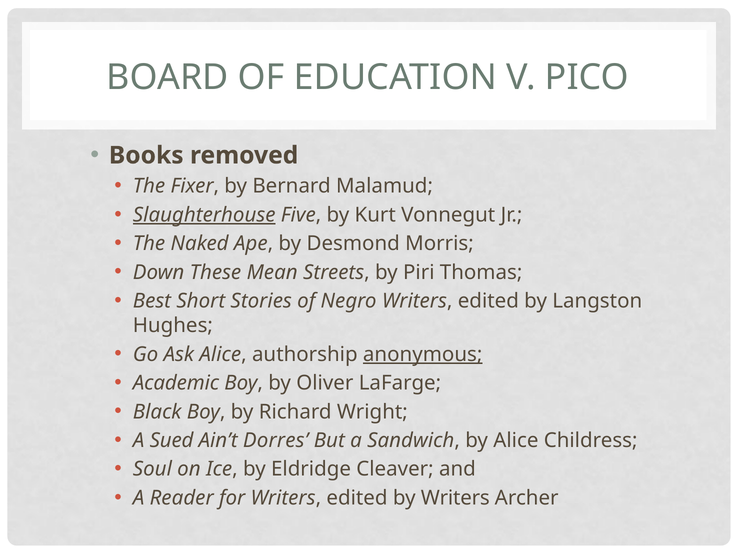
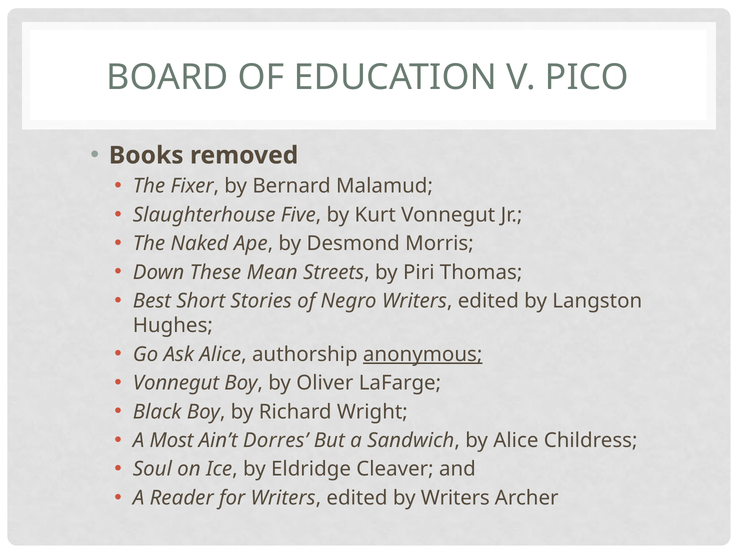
Slaughterhouse underline: present -> none
Academic at (176, 383): Academic -> Vonnegut
Sued: Sued -> Most
